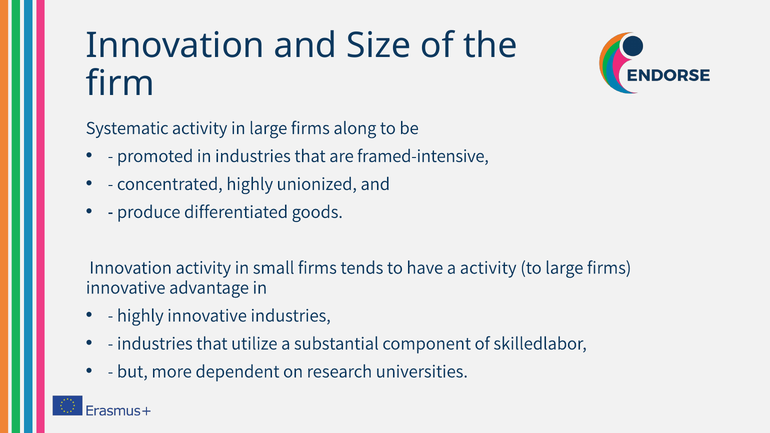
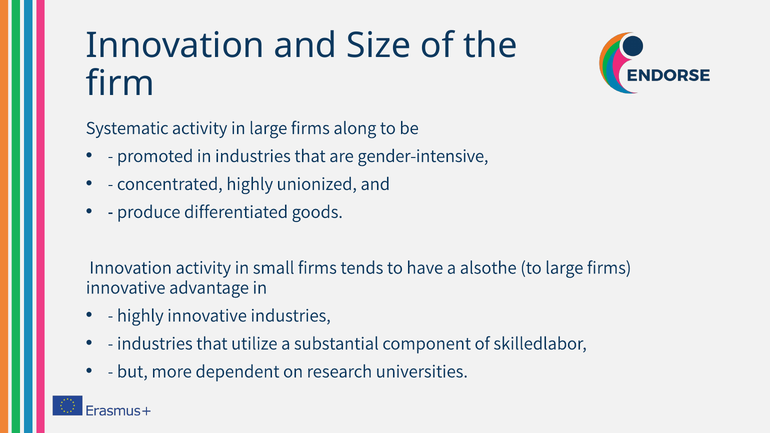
framed-intensive: framed-intensive -> gender-intensive
a activity: activity -> alsothe
